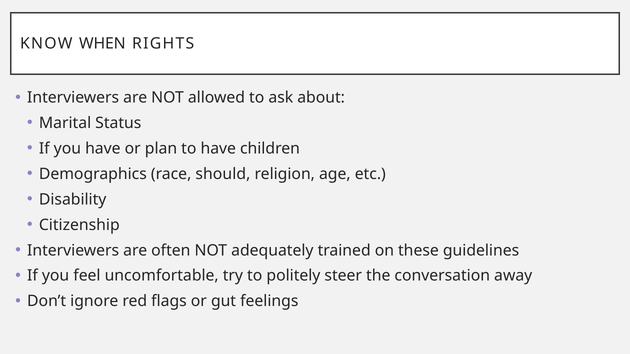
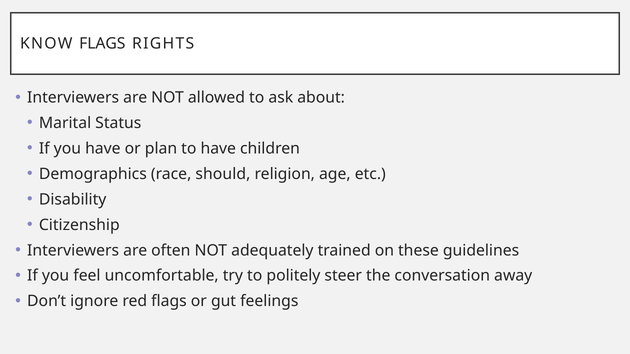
KNOW WHEN: WHEN -> FLAGS
